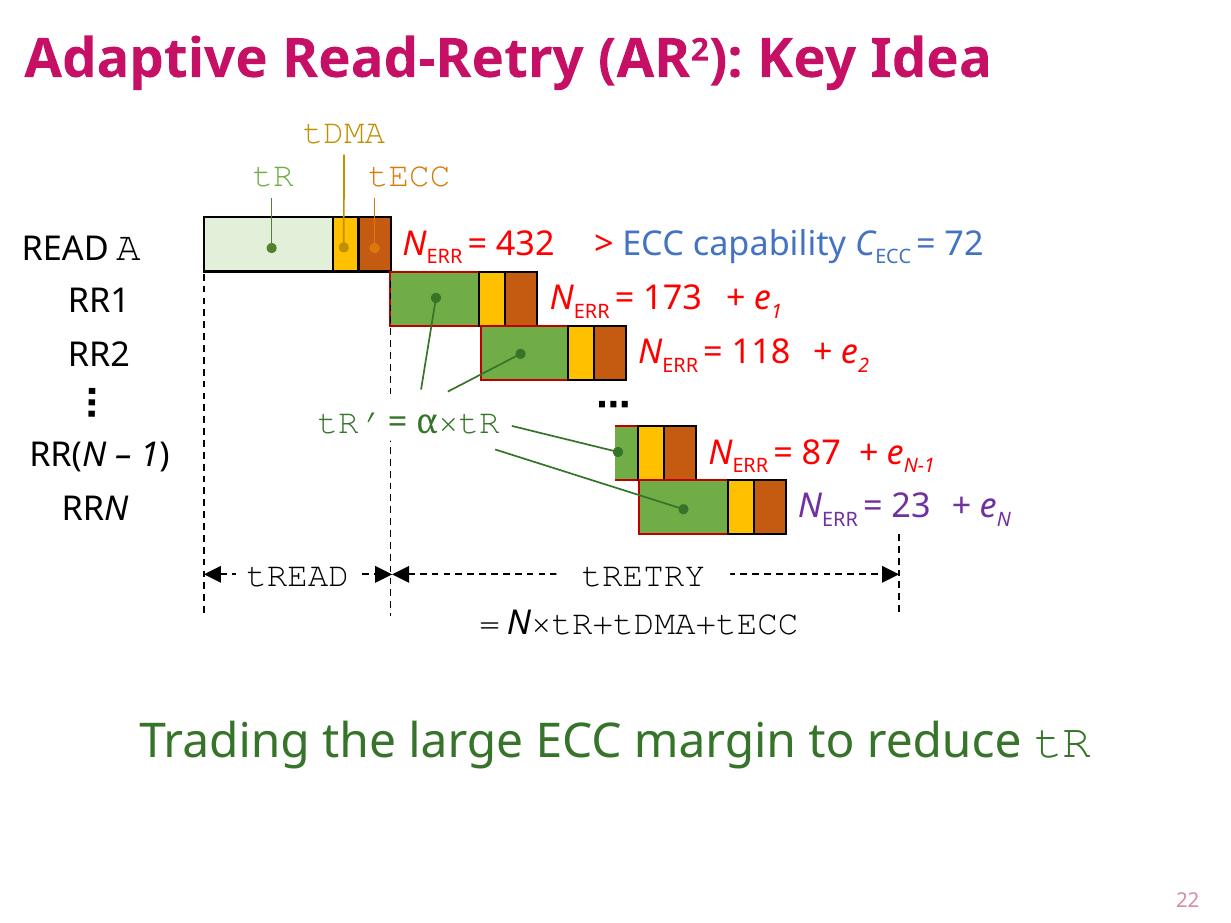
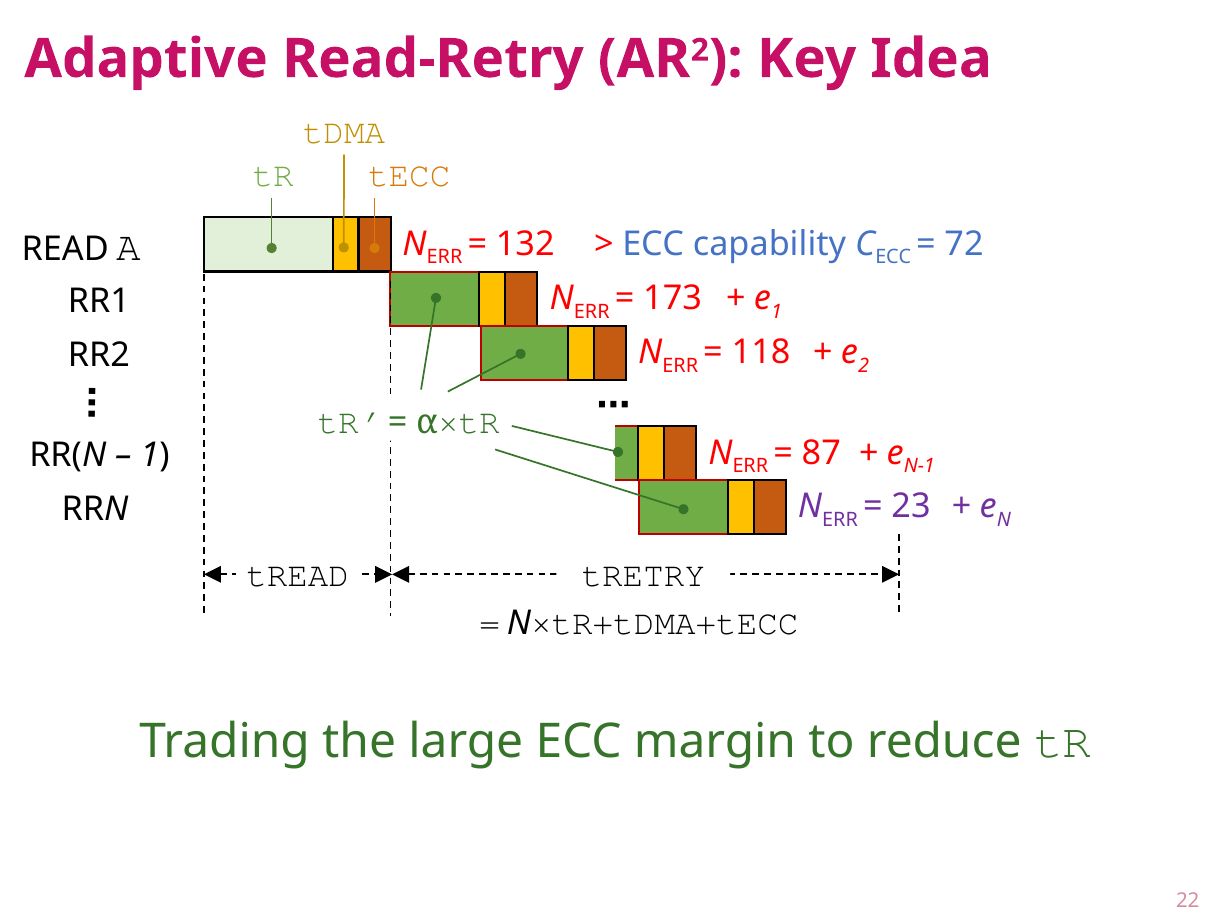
432: 432 -> 132
